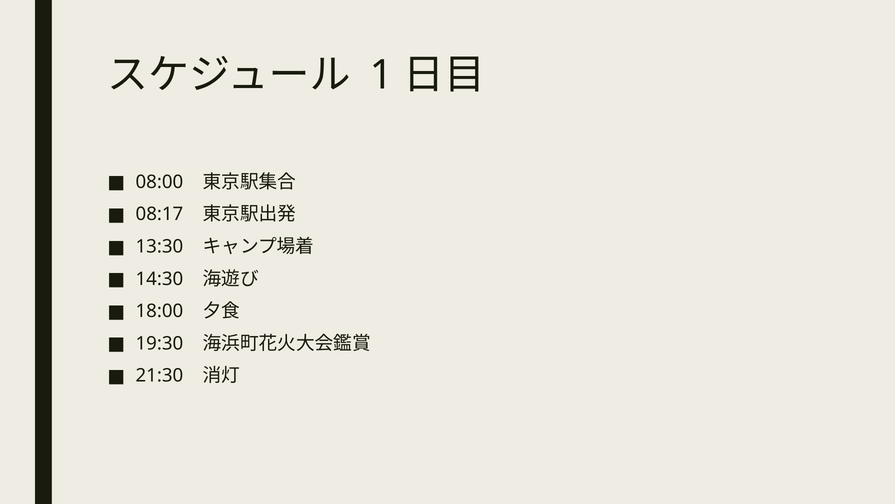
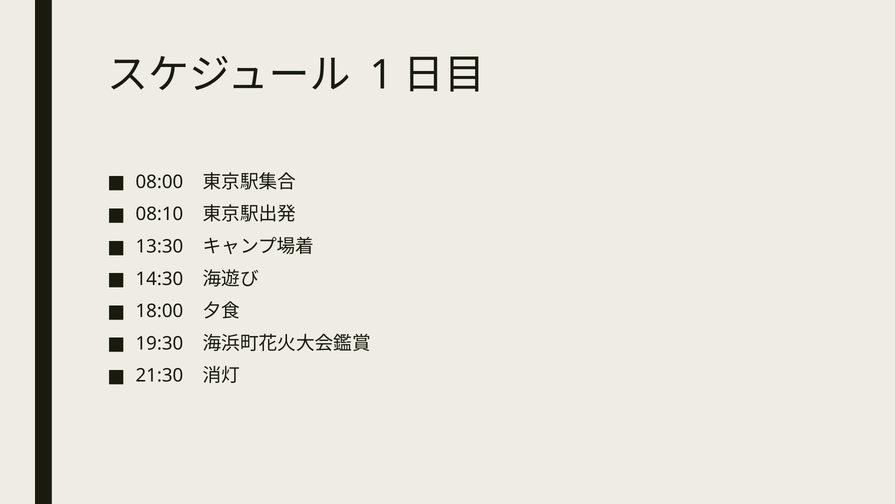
08:17: 08:17 -> 08:10
